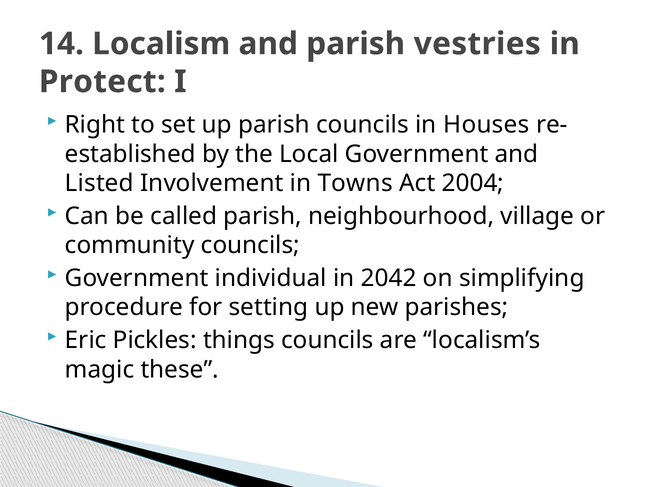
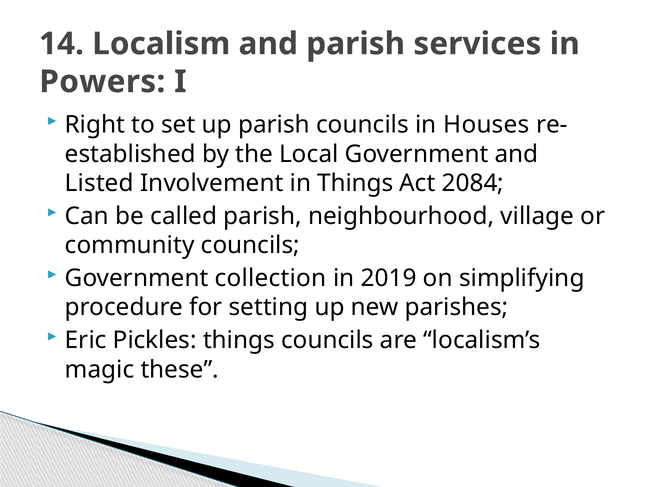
vestries: vestries -> services
Protect: Protect -> Powers
in Towns: Towns -> Things
2004: 2004 -> 2084
individual: individual -> collection
2042: 2042 -> 2019
